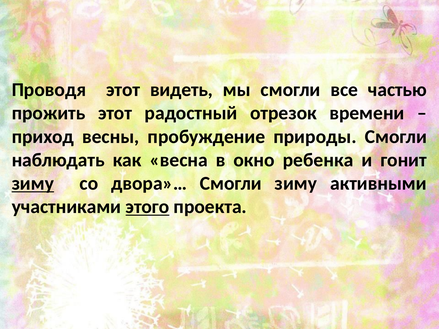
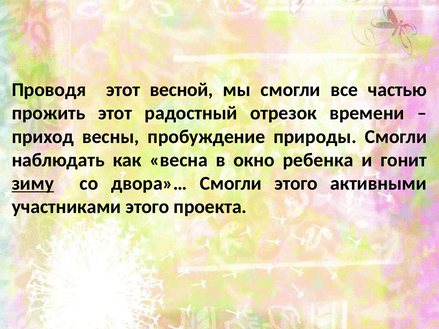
видеть: видеть -> весной
Смогли зиму: зиму -> этого
этого at (147, 207) underline: present -> none
